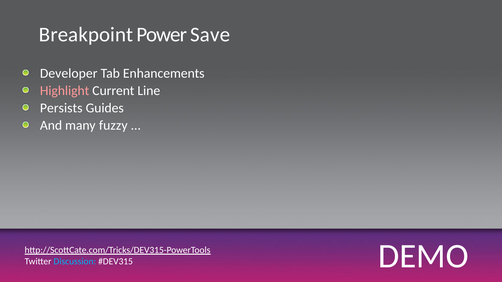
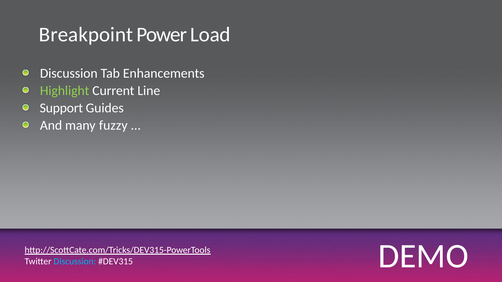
Save: Save -> Load
Developer at (69, 73): Developer -> Discussion
Highlight colour: pink -> light green
Persists: Persists -> Support
